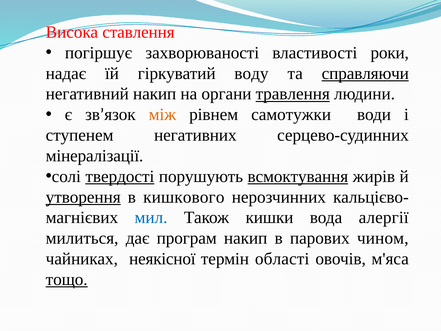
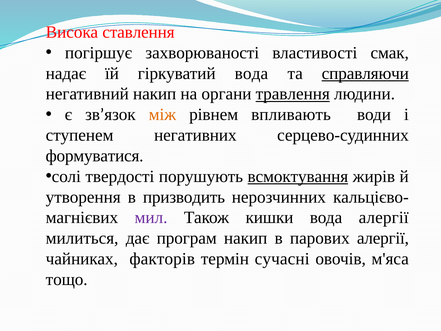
роки: роки -> смак
гіркуватий воду: воду -> вода
самотужки: самотужки -> впливають
мінералізації: мінералізації -> формуватися
твердості underline: present -> none
утворення underline: present -> none
кишкового: кишкового -> призводить
мил colour: blue -> purple
парових чином: чином -> алергії
неякісної: неякісної -> факторів
області: області -> сучасні
тощо underline: present -> none
